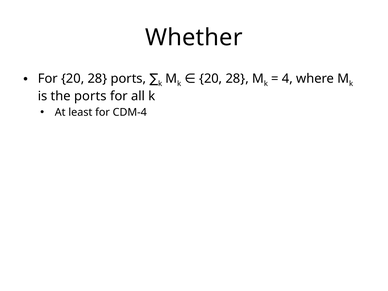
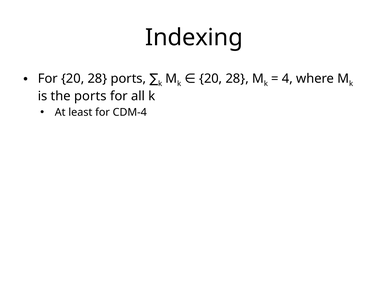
Whether: Whether -> Indexing
